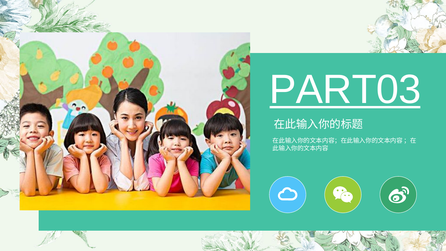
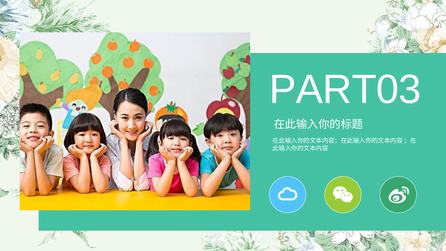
PART03 underline: present -> none
